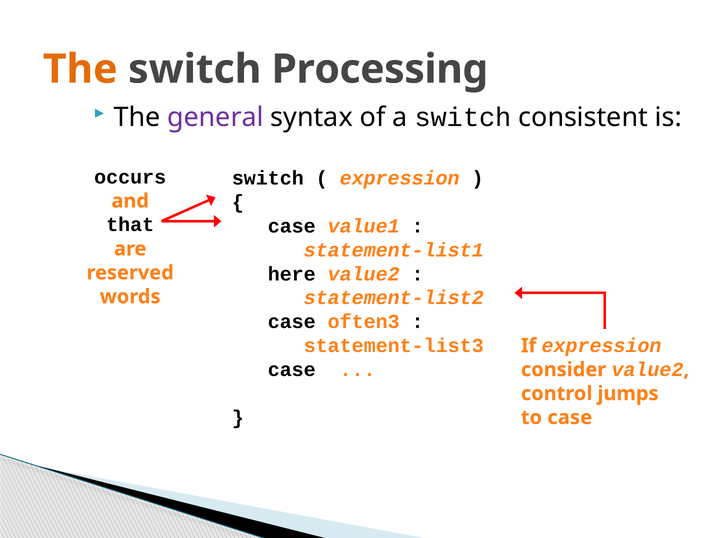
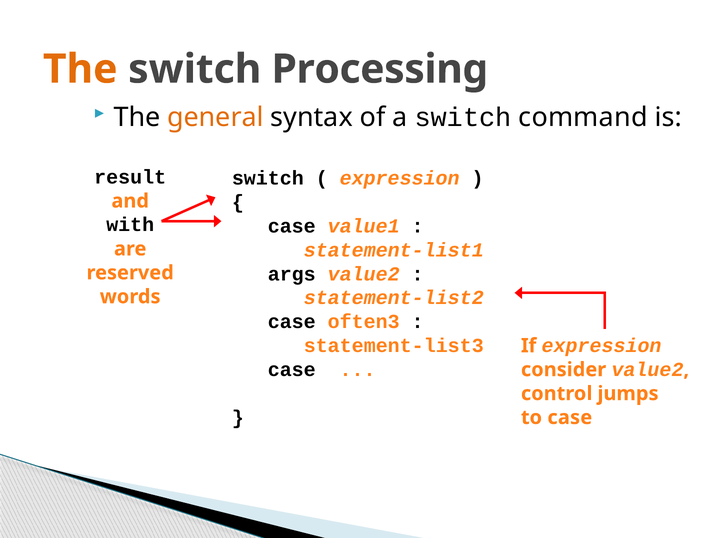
general colour: purple -> orange
consistent: consistent -> command
occurs: occurs -> result
that: that -> with
here: here -> args
